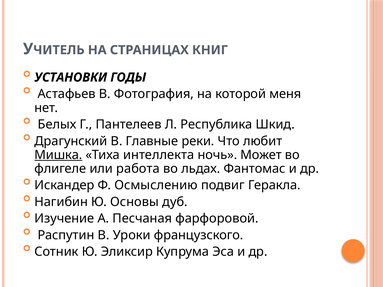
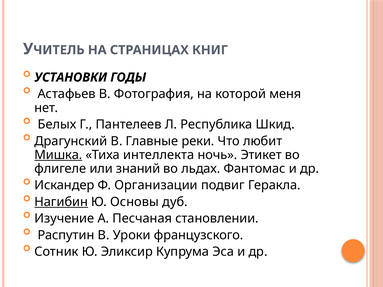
Может: Может -> Этикет
работа: работа -> знаний
Осмыслению: Осмыслению -> Организации
Нагибин underline: none -> present
фарфоровой: фарфоровой -> становлении
